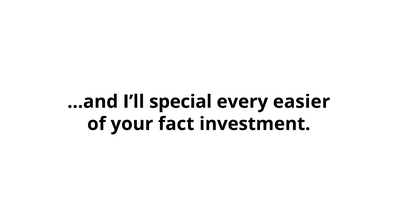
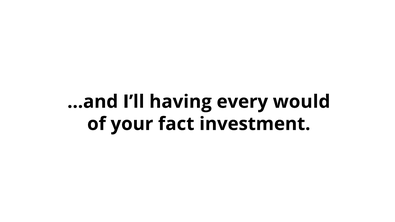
special: special -> having
easier: easier -> would
